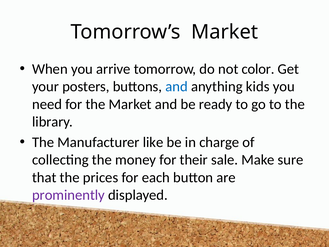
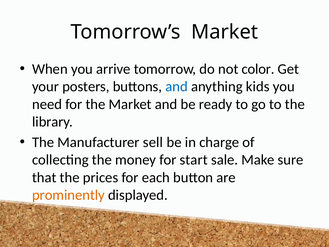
like: like -> sell
their: their -> start
prominently colour: purple -> orange
